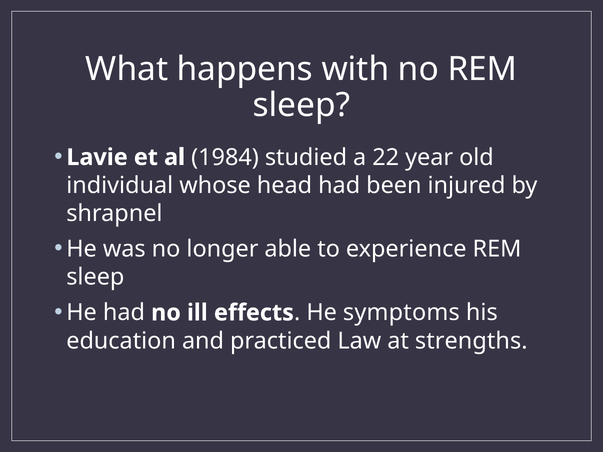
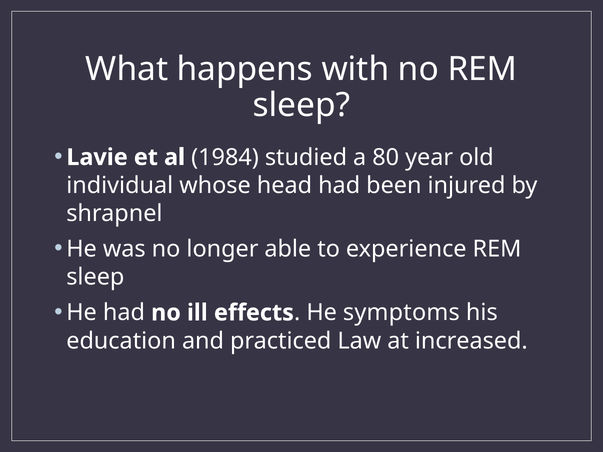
22: 22 -> 80
strengths: strengths -> increased
